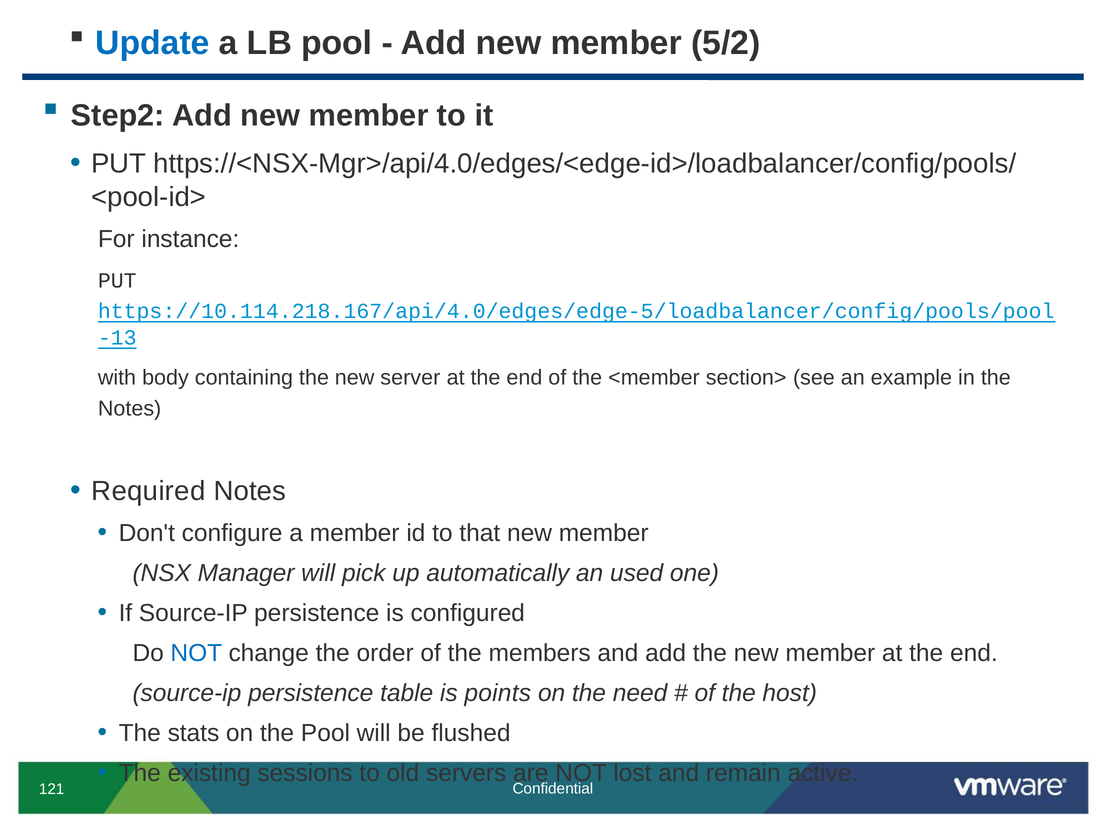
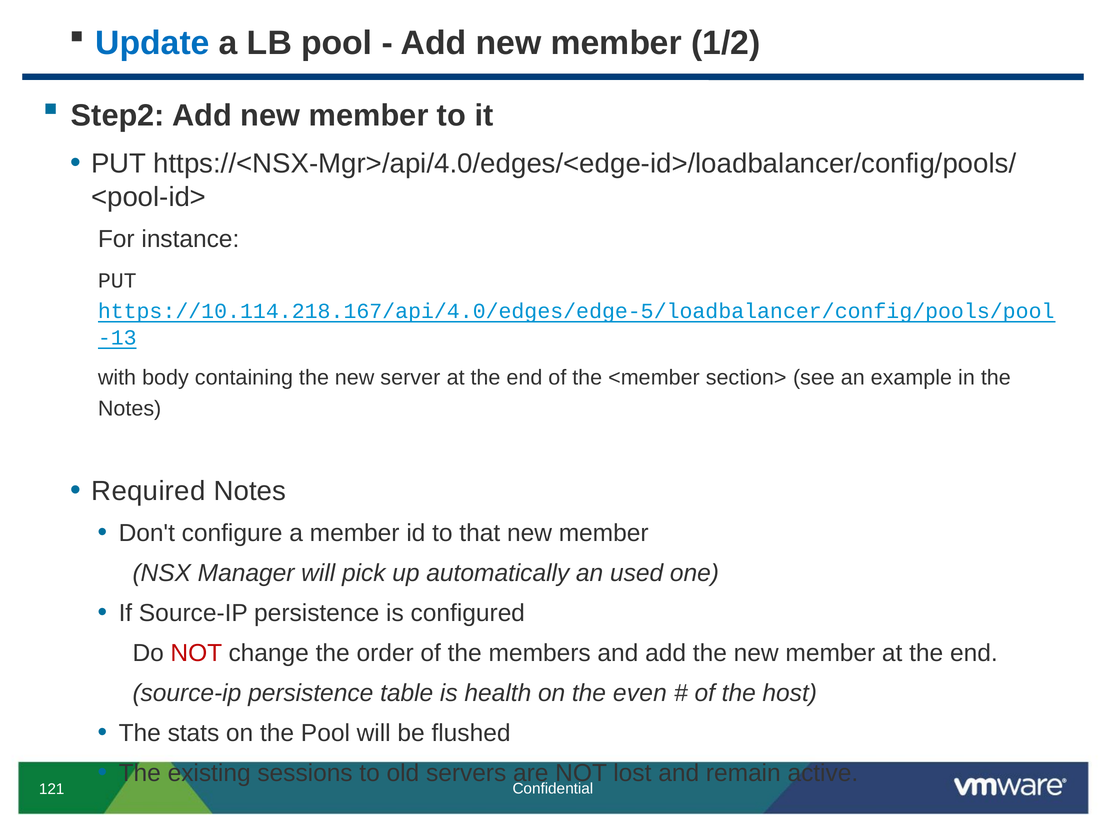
5/2: 5/2 -> 1/2
NOT at (196, 653) colour: blue -> red
points: points -> health
need: need -> even
